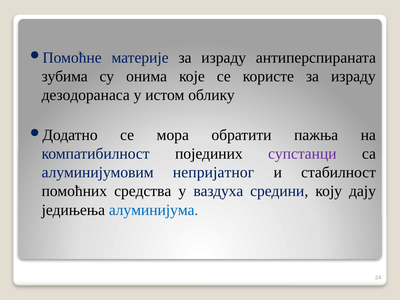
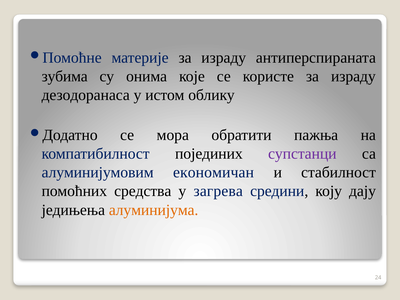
непријатног: непријатног -> економичан
ваздуха: ваздуха -> загрева
алуминијума colour: blue -> orange
